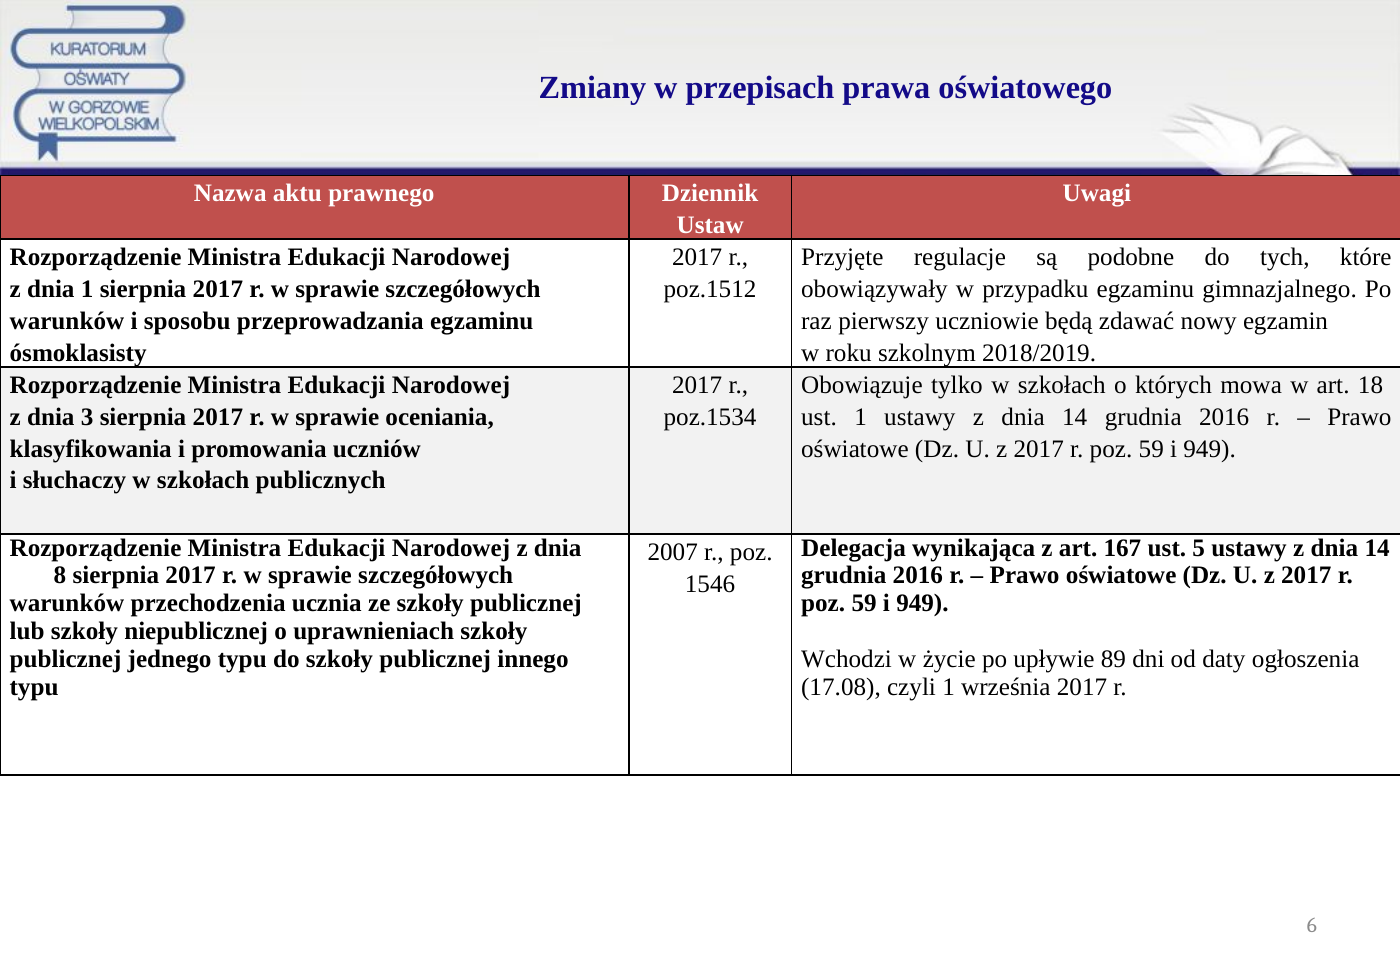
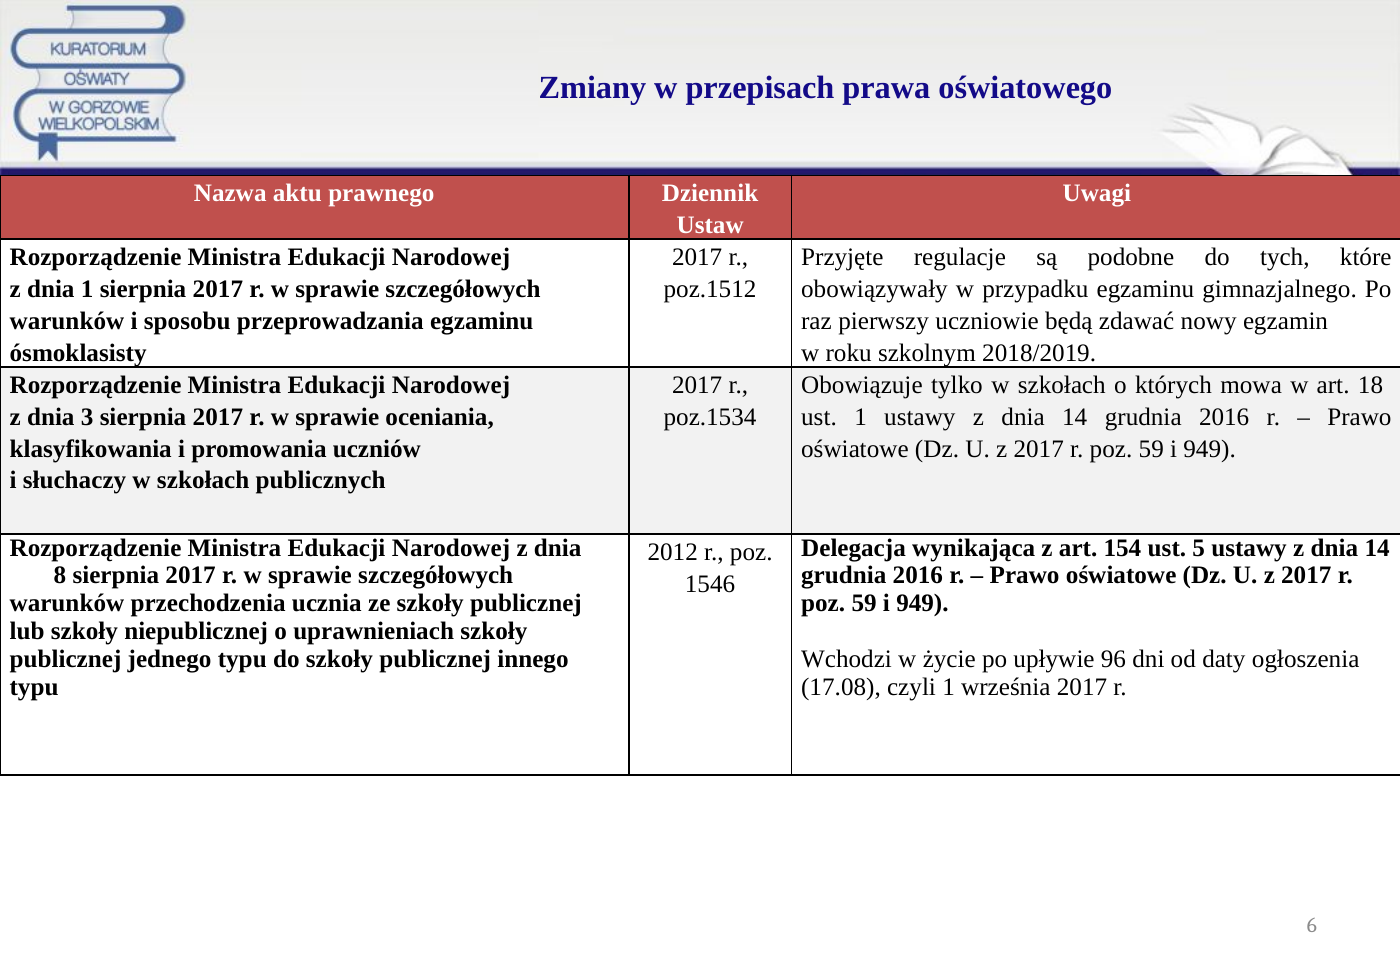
167: 167 -> 154
2007: 2007 -> 2012
89: 89 -> 96
